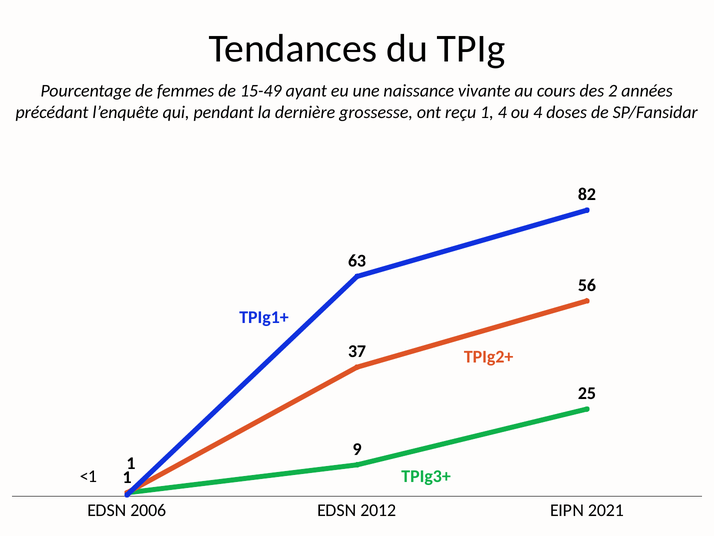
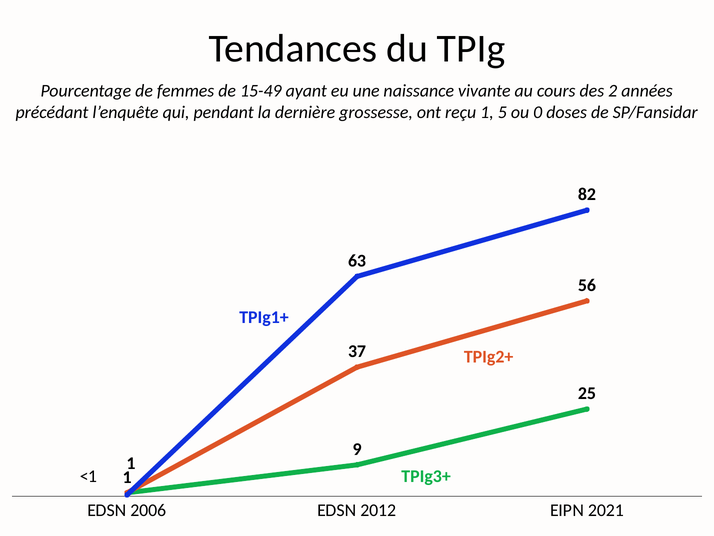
1 4: 4 -> 5
ou 4: 4 -> 0
